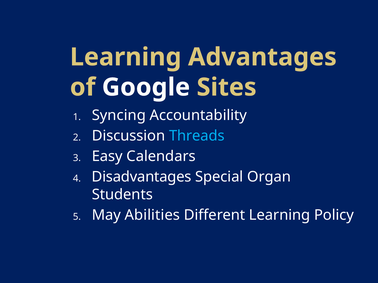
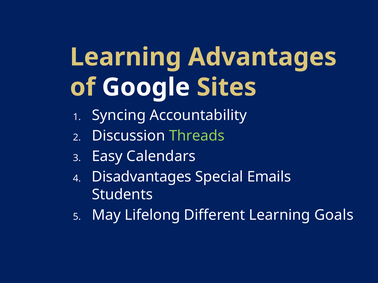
Threads colour: light blue -> light green
Organ: Organ -> Emails
Abilities: Abilities -> Lifelong
Policy: Policy -> Goals
